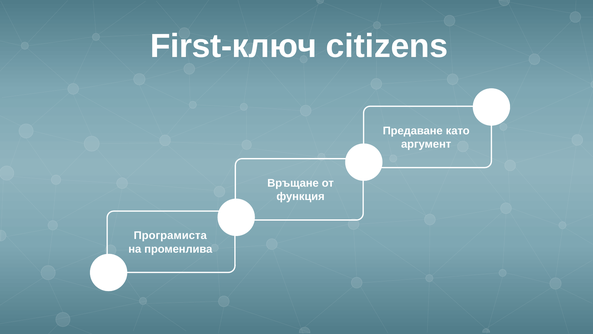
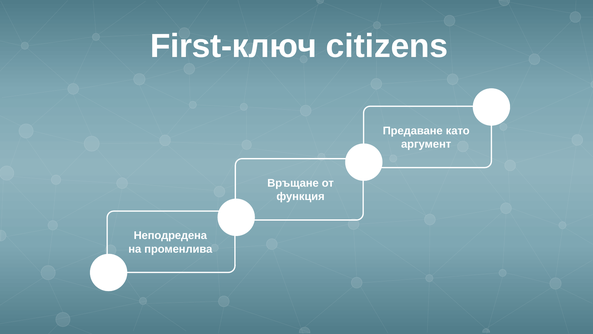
Програмиста: Програмиста -> Неподредена
